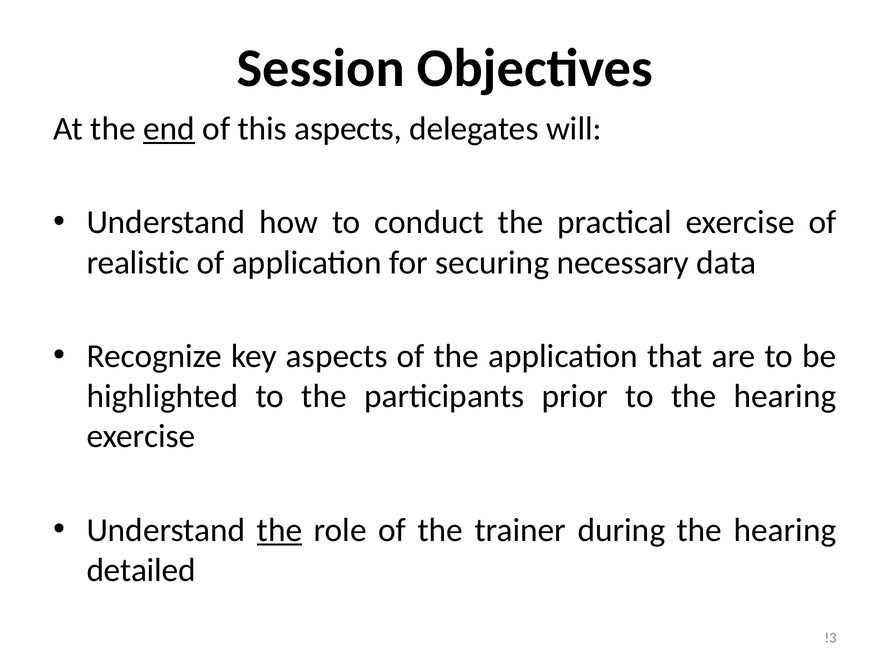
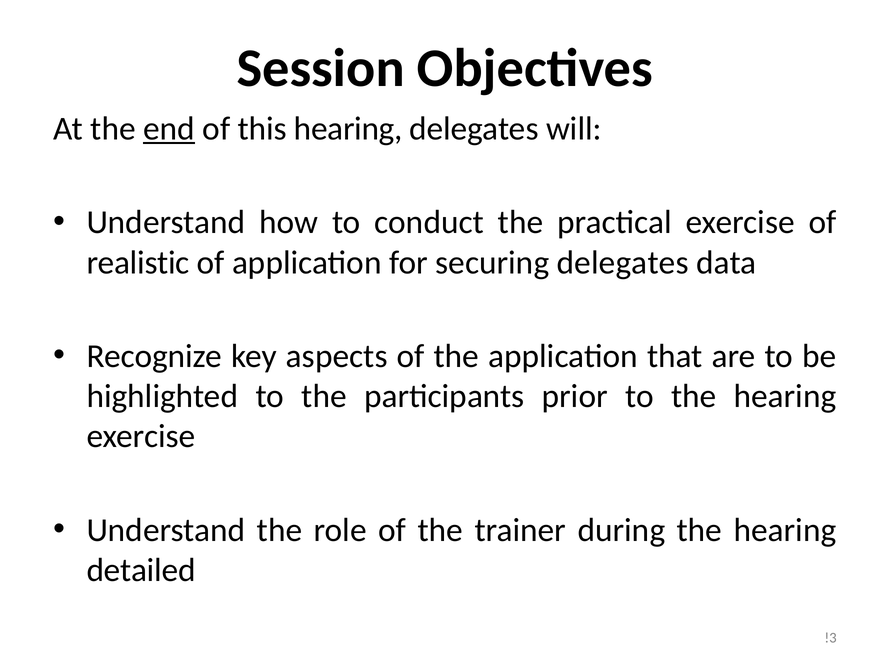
this aspects: aspects -> hearing
securing necessary: necessary -> delegates
the at (280, 530) underline: present -> none
